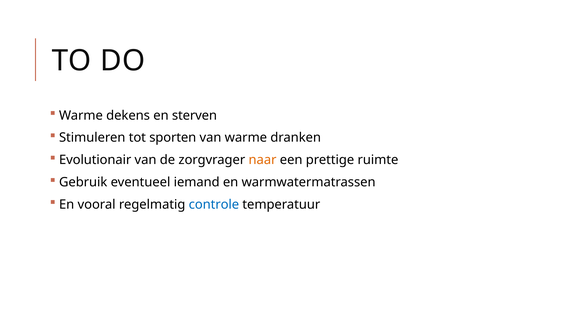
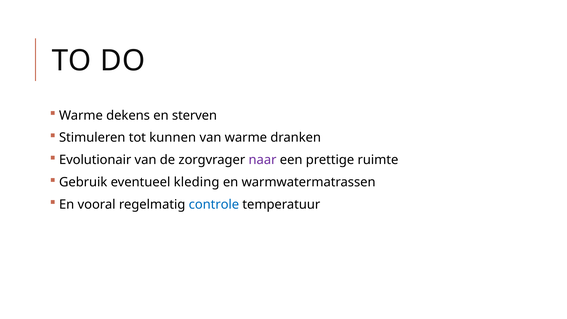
sporten: sporten -> kunnen
naar colour: orange -> purple
iemand: iemand -> kleding
